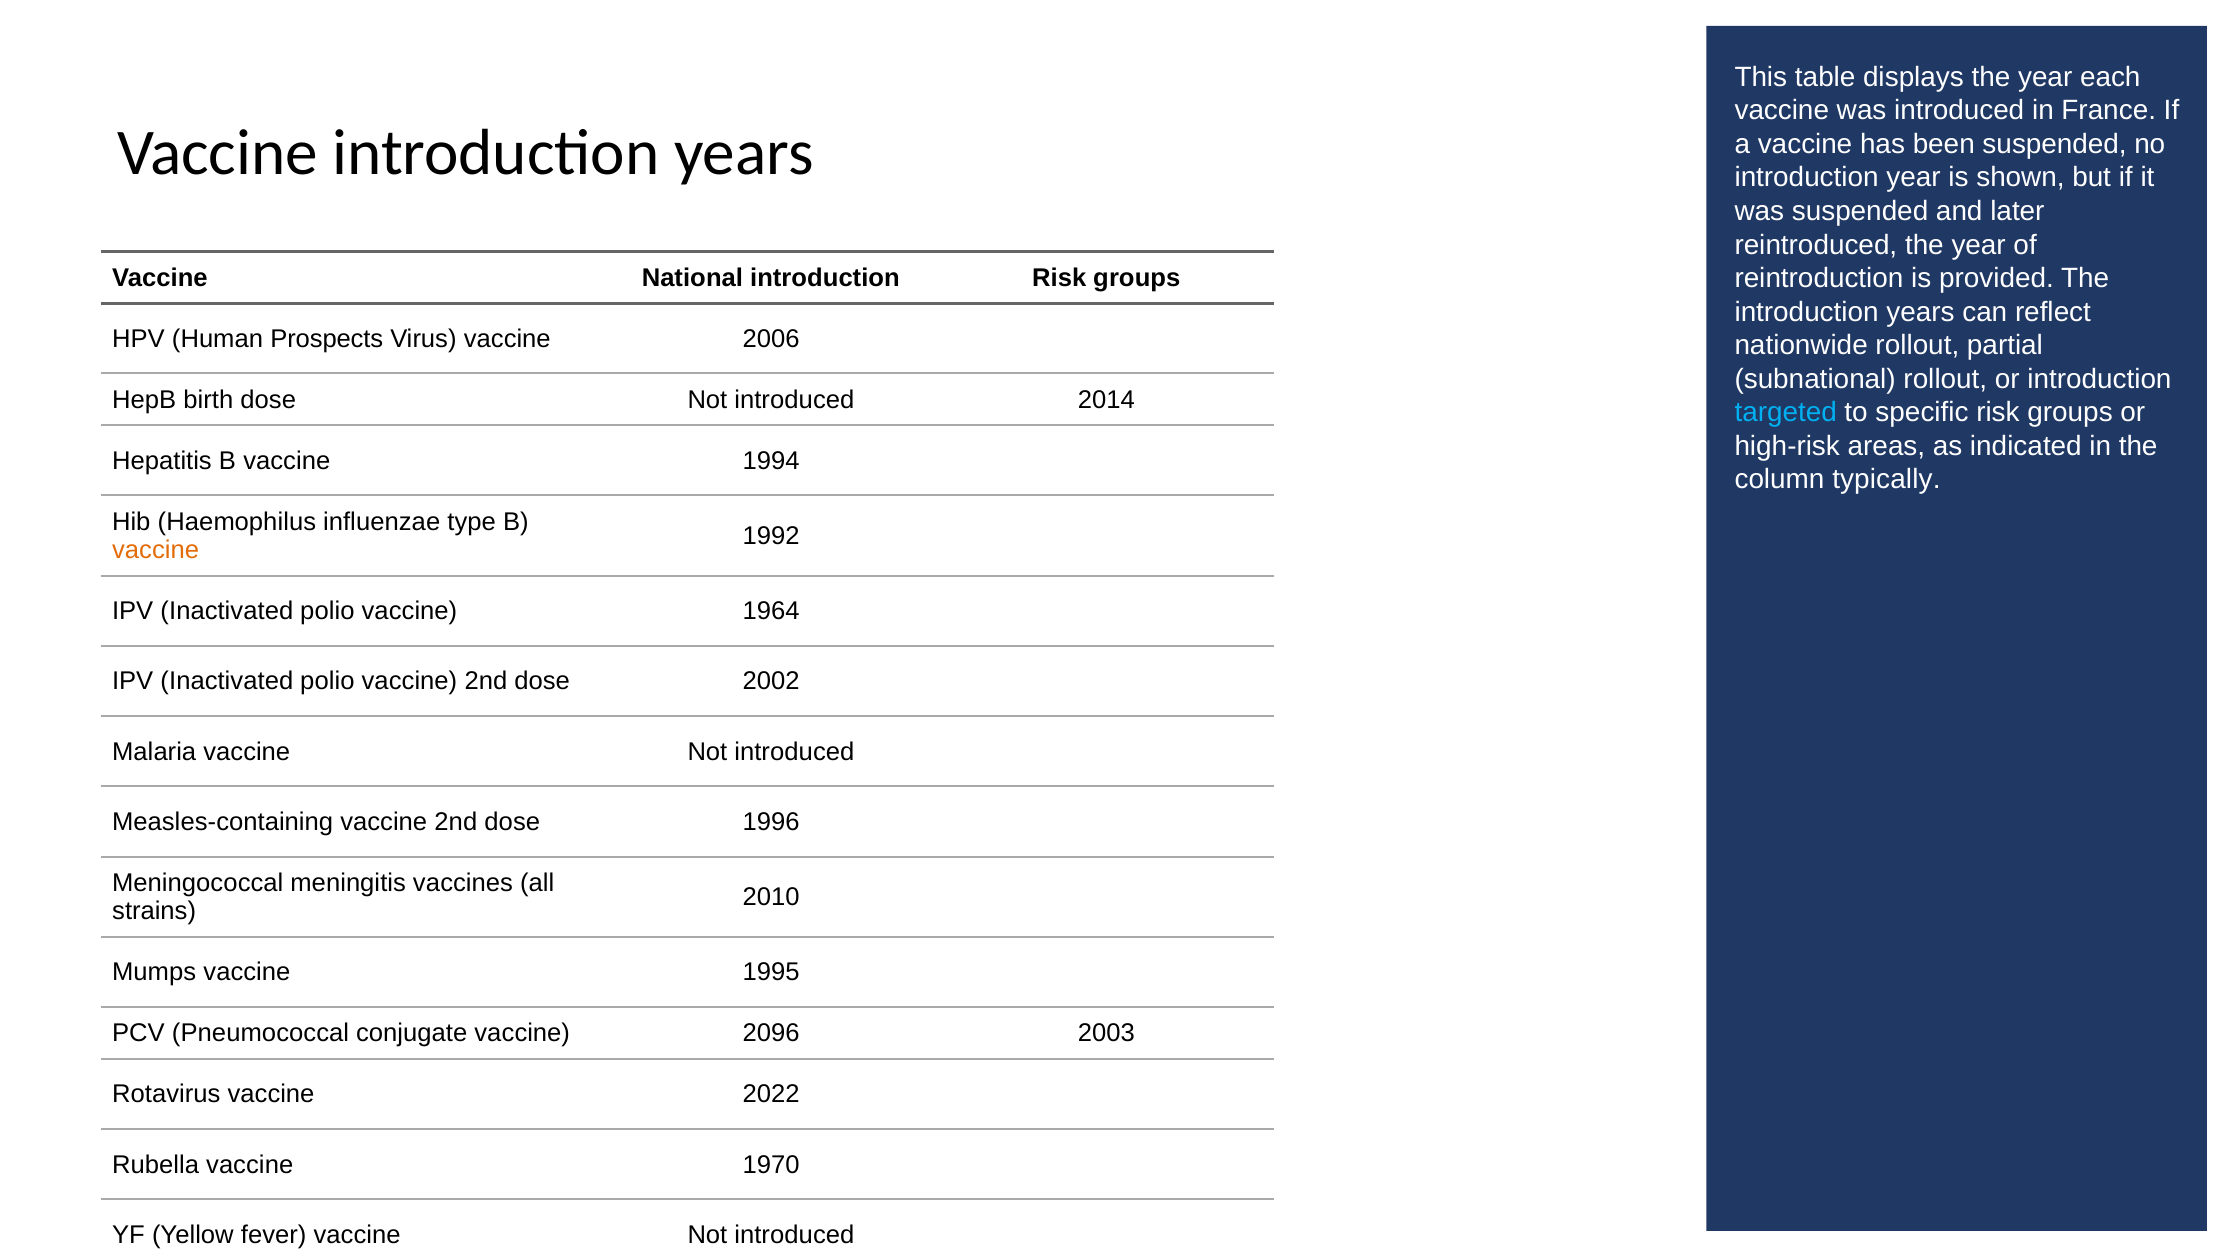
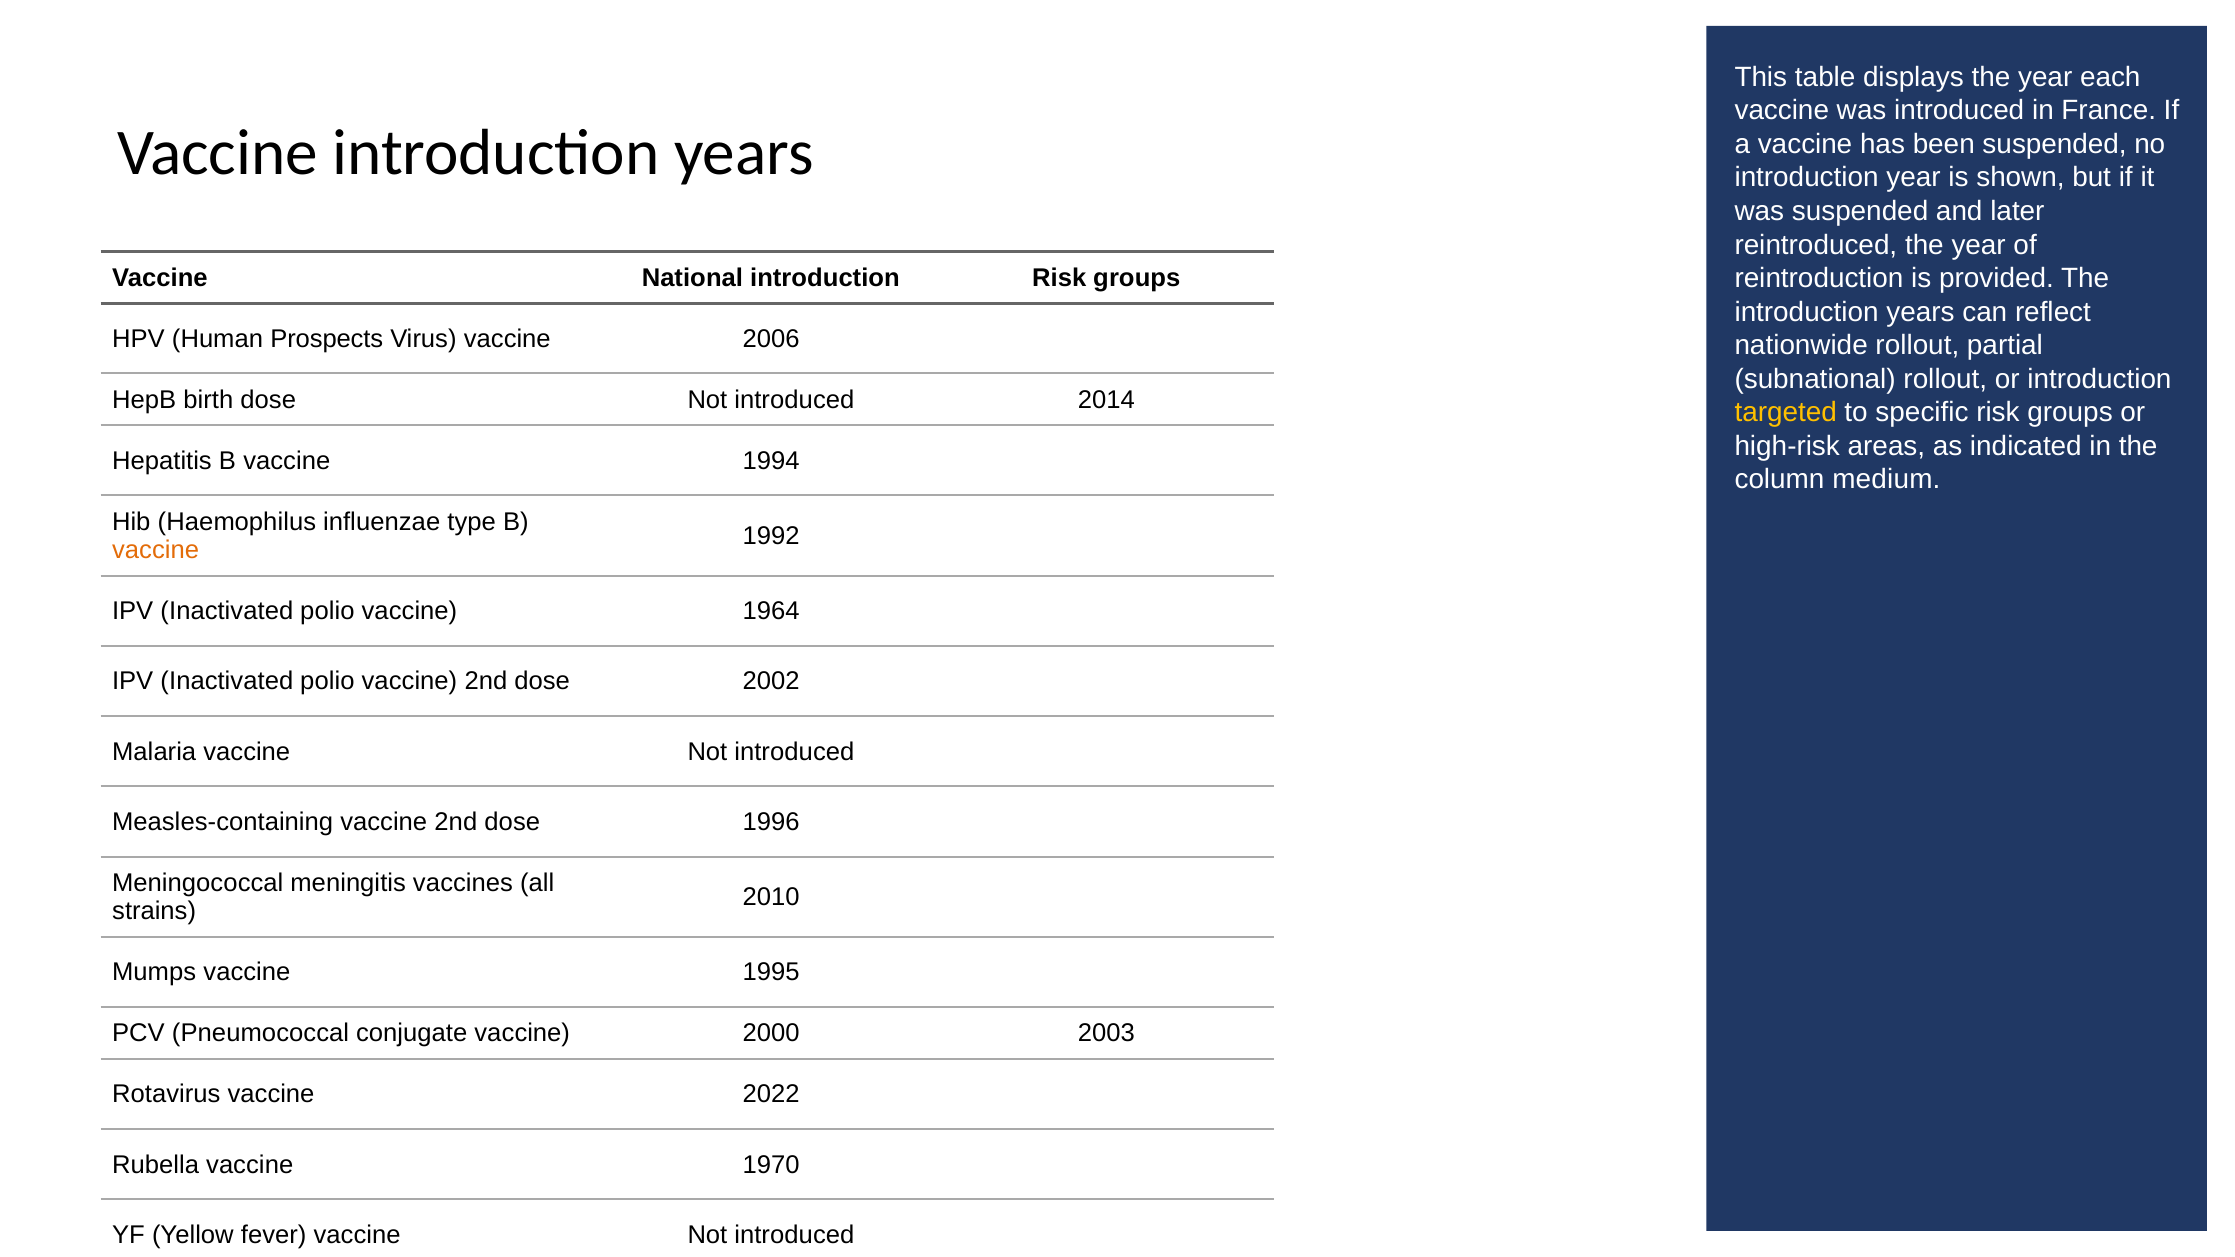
targeted colour: light blue -> yellow
typically: typically -> medium
2096: 2096 -> 2000
